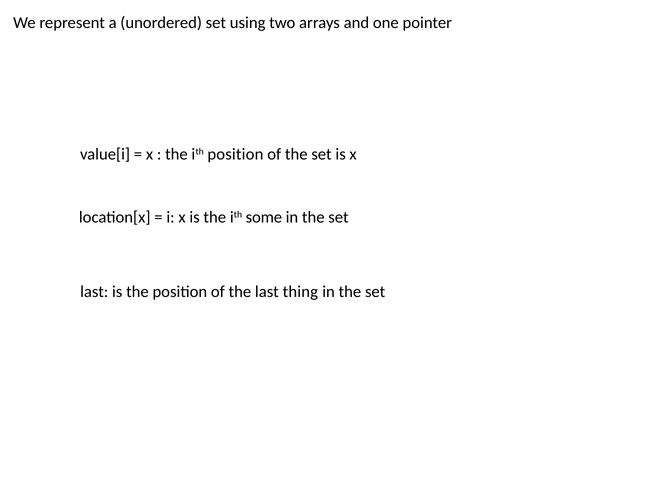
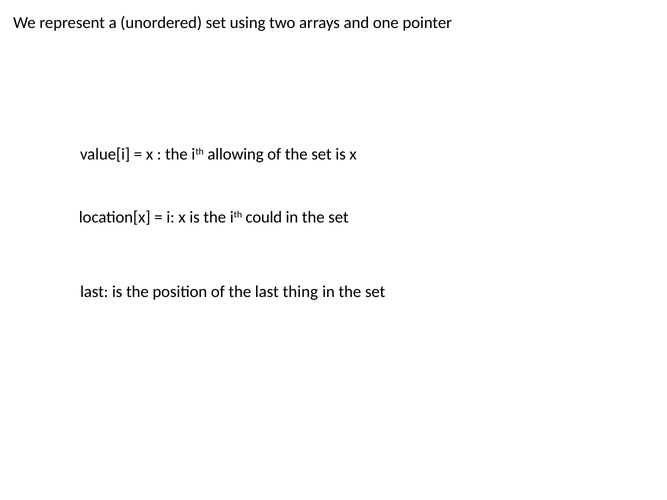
ith position: position -> allowing
some: some -> could
